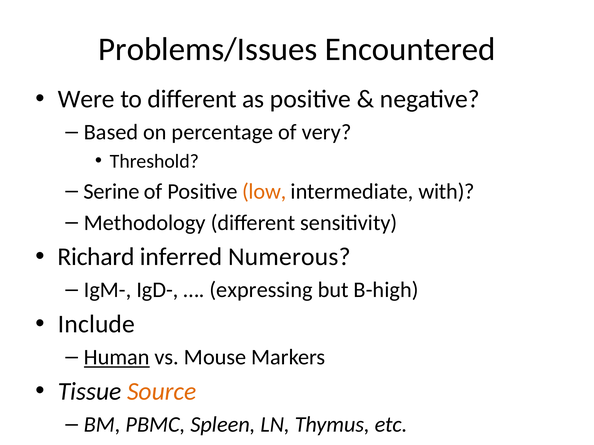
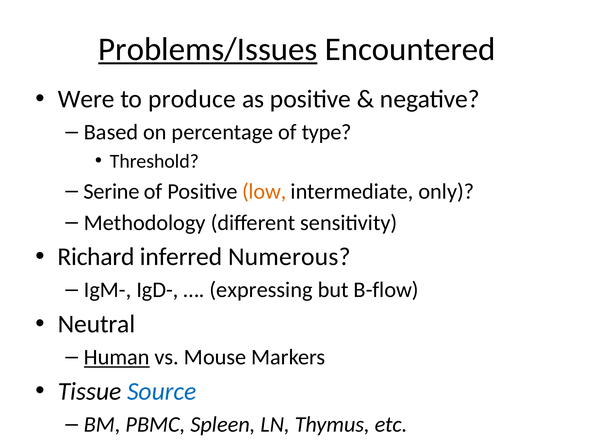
Problems/Issues underline: none -> present
to different: different -> produce
very: very -> type
with: with -> only
B-high: B-high -> B-flow
Include: Include -> Neutral
Source colour: orange -> blue
